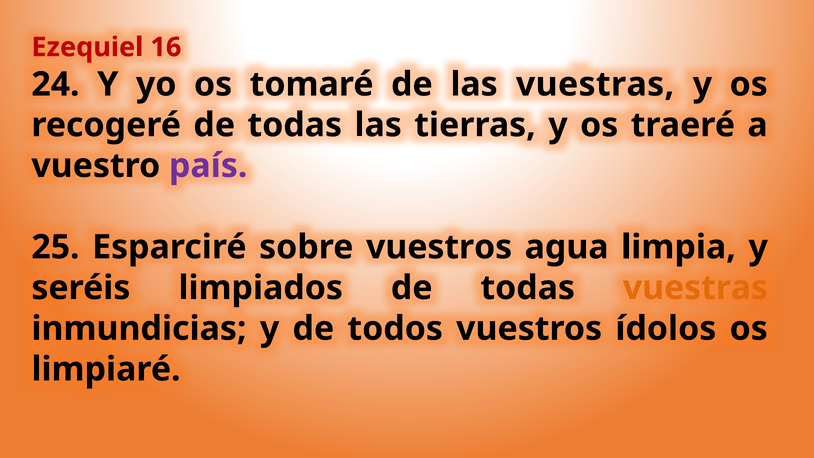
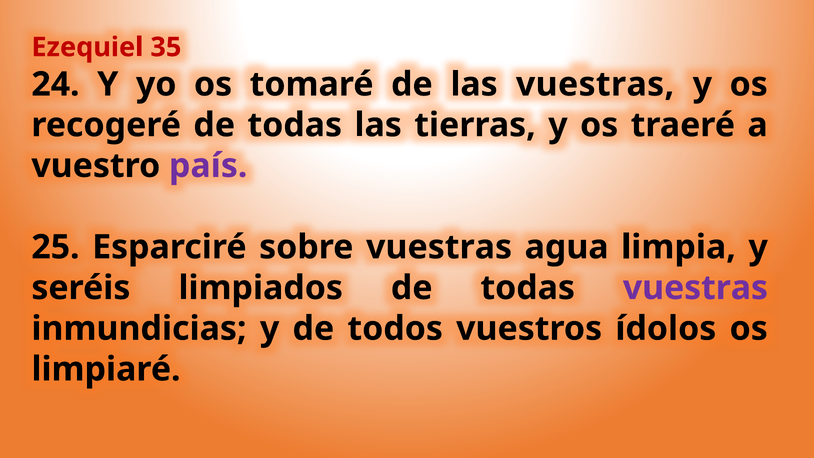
16: 16 -> 35
sobre vuestros: vuestros -> vuestras
vuestras at (695, 288) colour: orange -> purple
